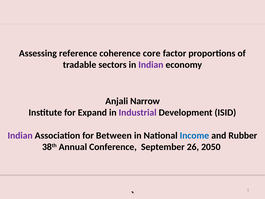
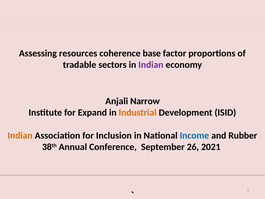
reference: reference -> resources
core: core -> base
Industrial colour: purple -> orange
Indian at (20, 135) colour: purple -> orange
Between: Between -> Inclusion
2050: 2050 -> 2021
